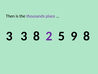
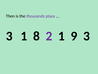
3 at (24, 36): 3 -> 1
2 5: 5 -> 1
9 8: 8 -> 3
